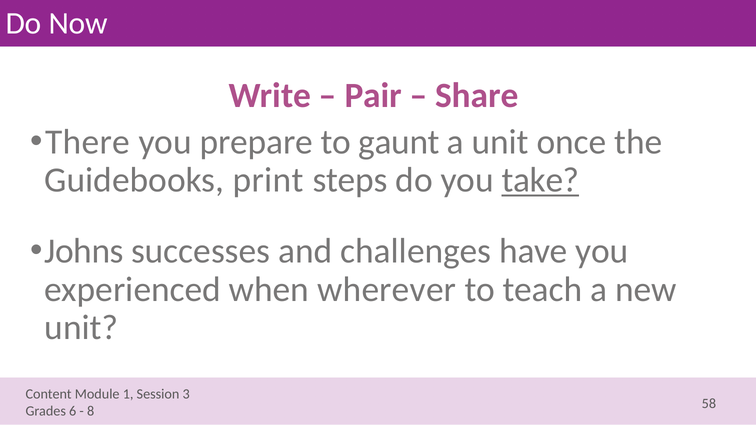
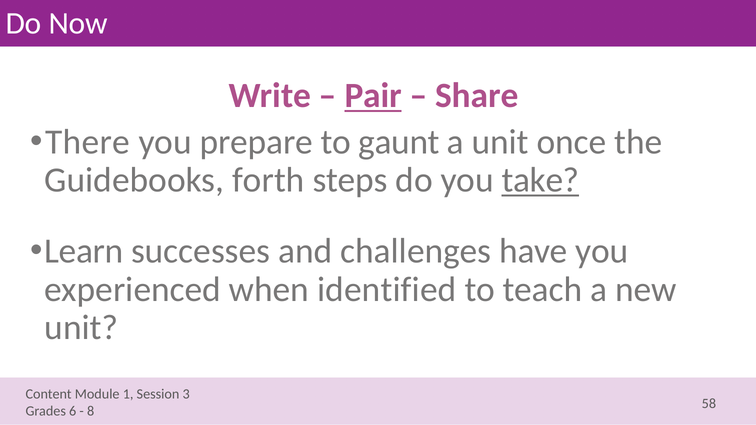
Pair underline: none -> present
print: print -> forth
Johns: Johns -> Learn
wherever: wherever -> identified
